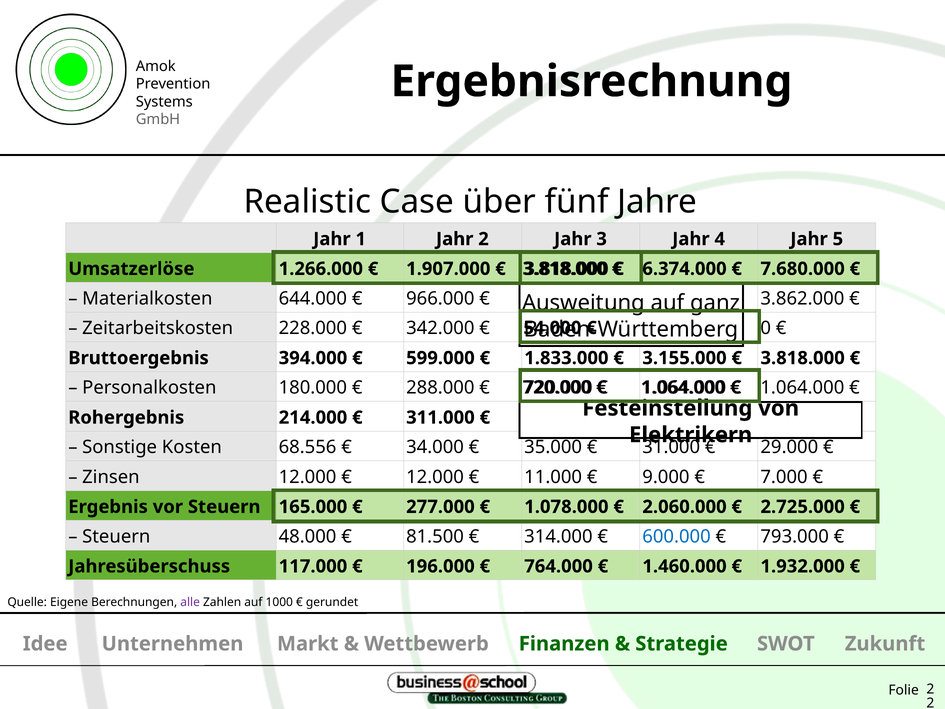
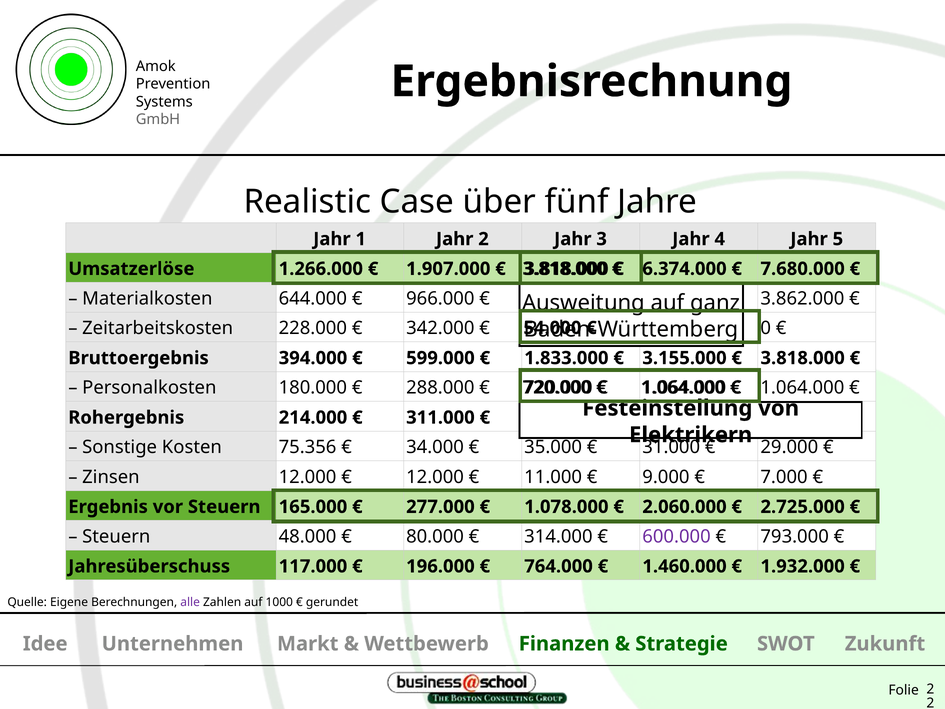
68.556: 68.556 -> 75.356
81.500: 81.500 -> 80.000
600.000 colour: blue -> purple
